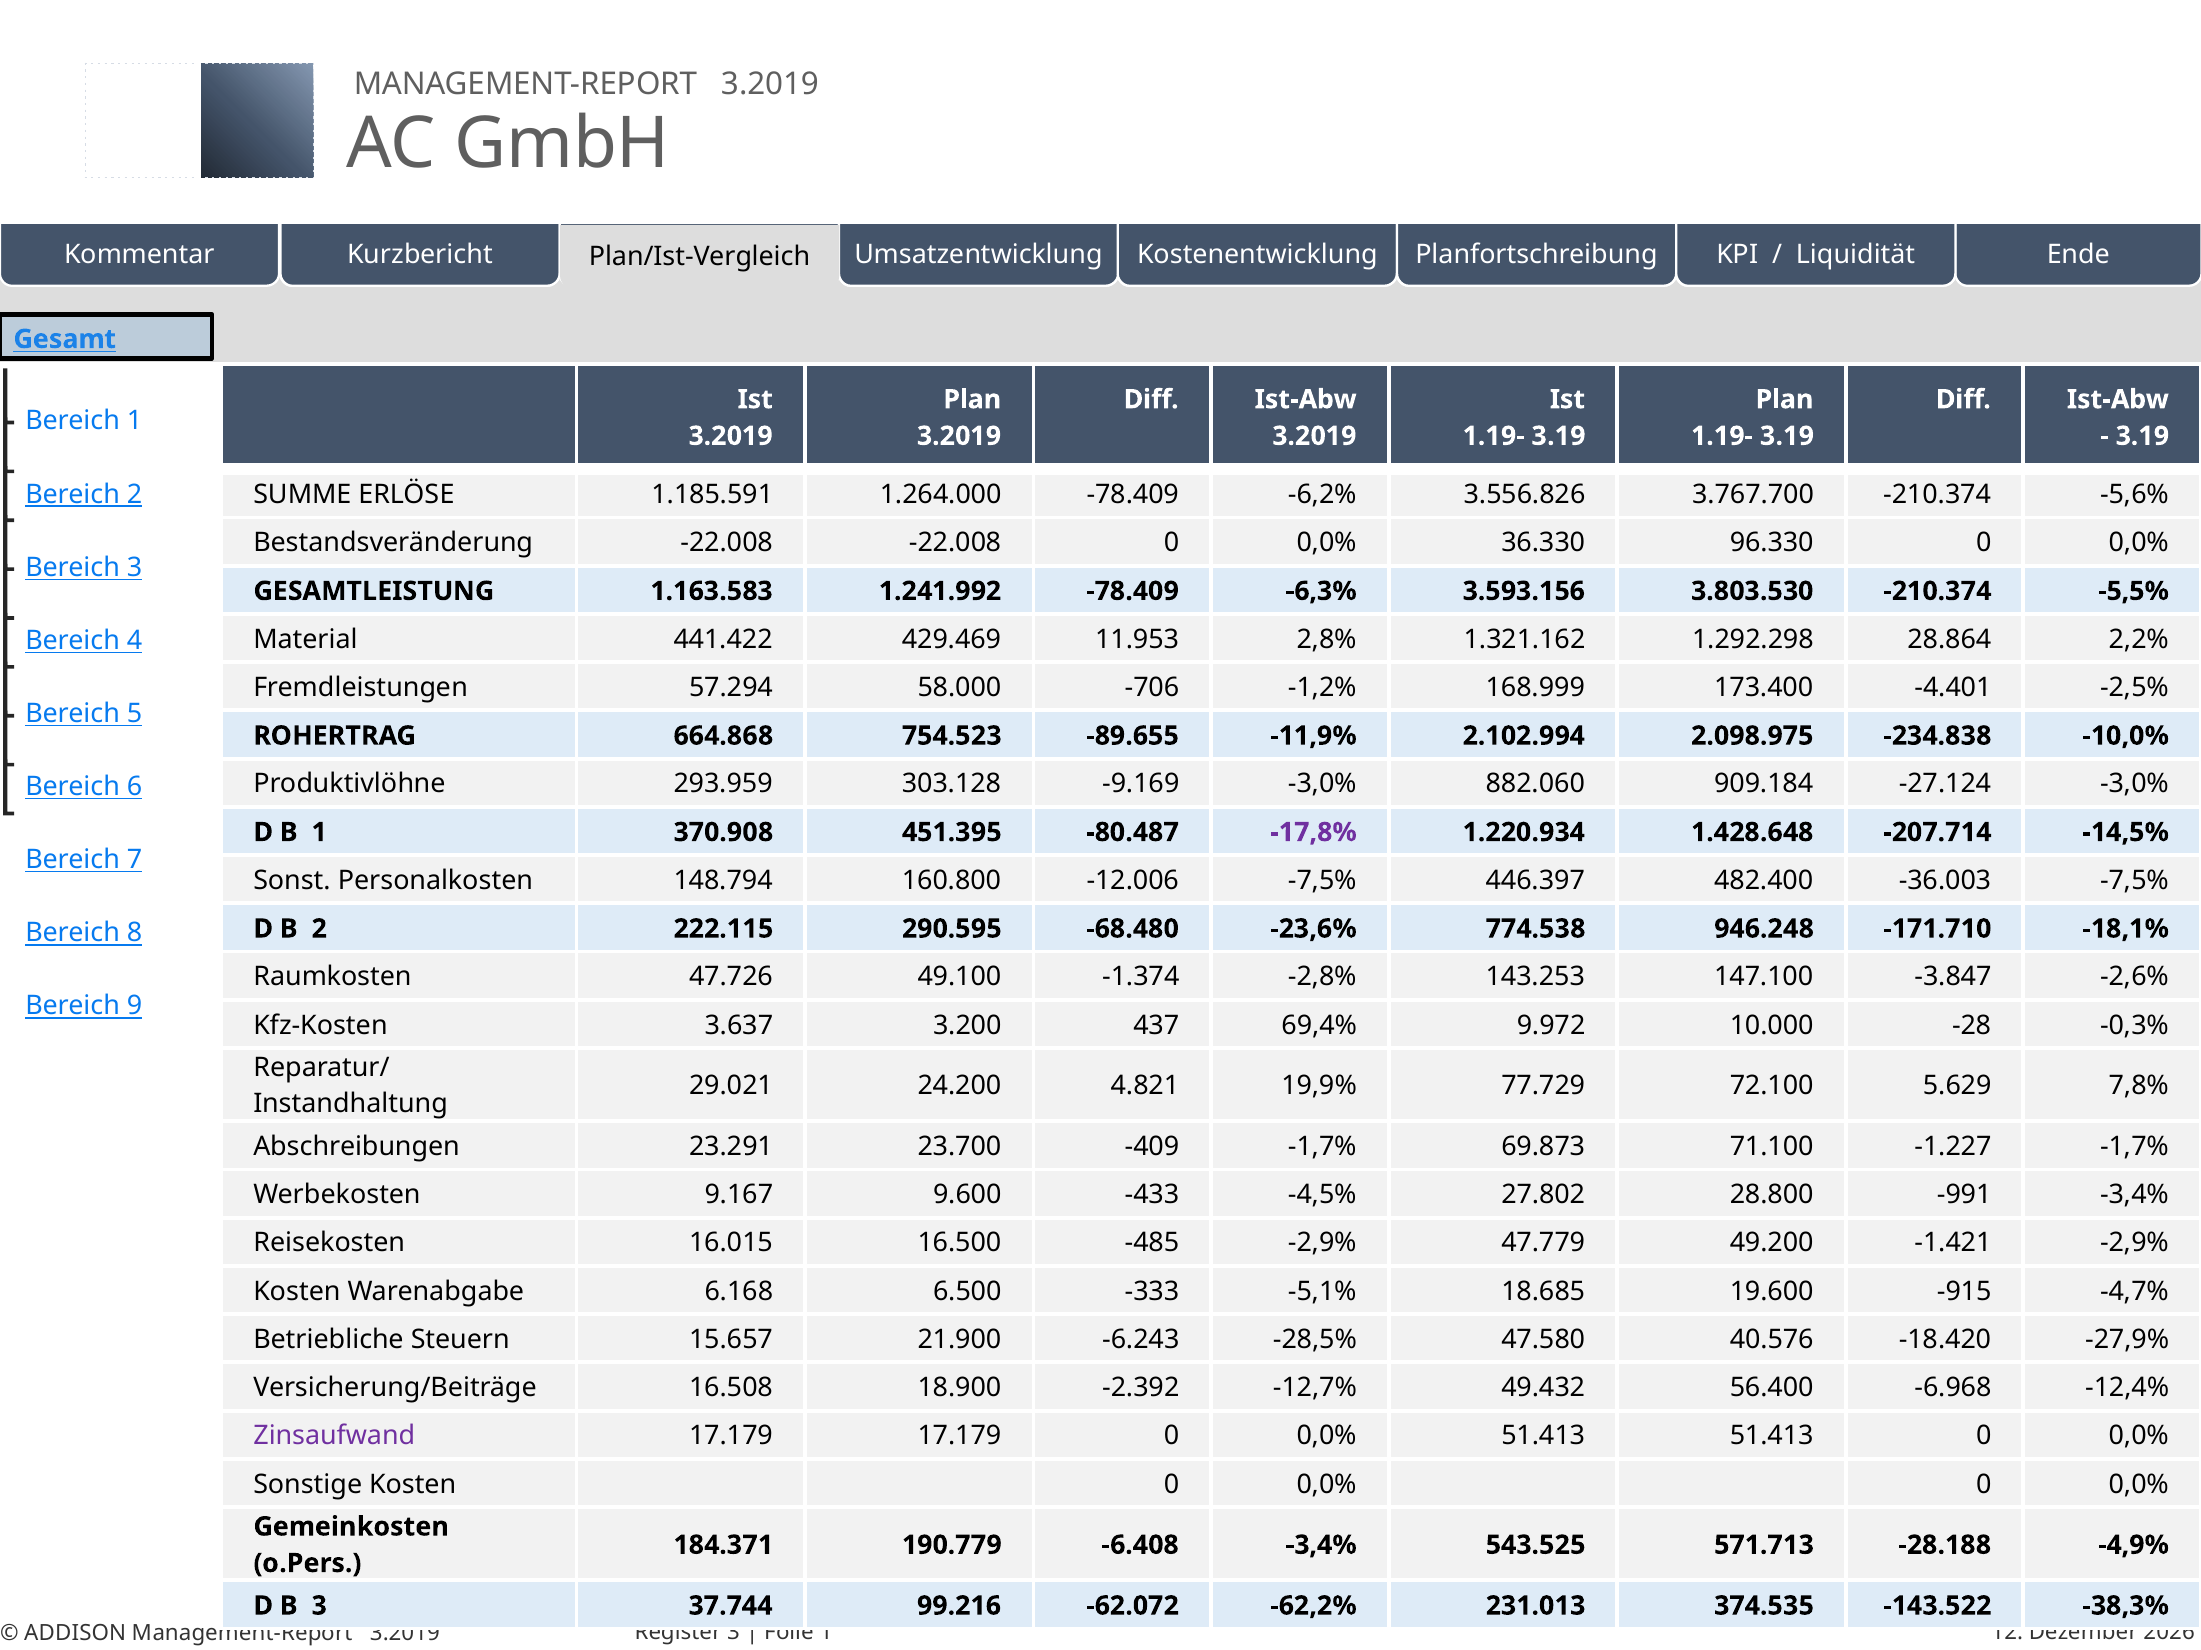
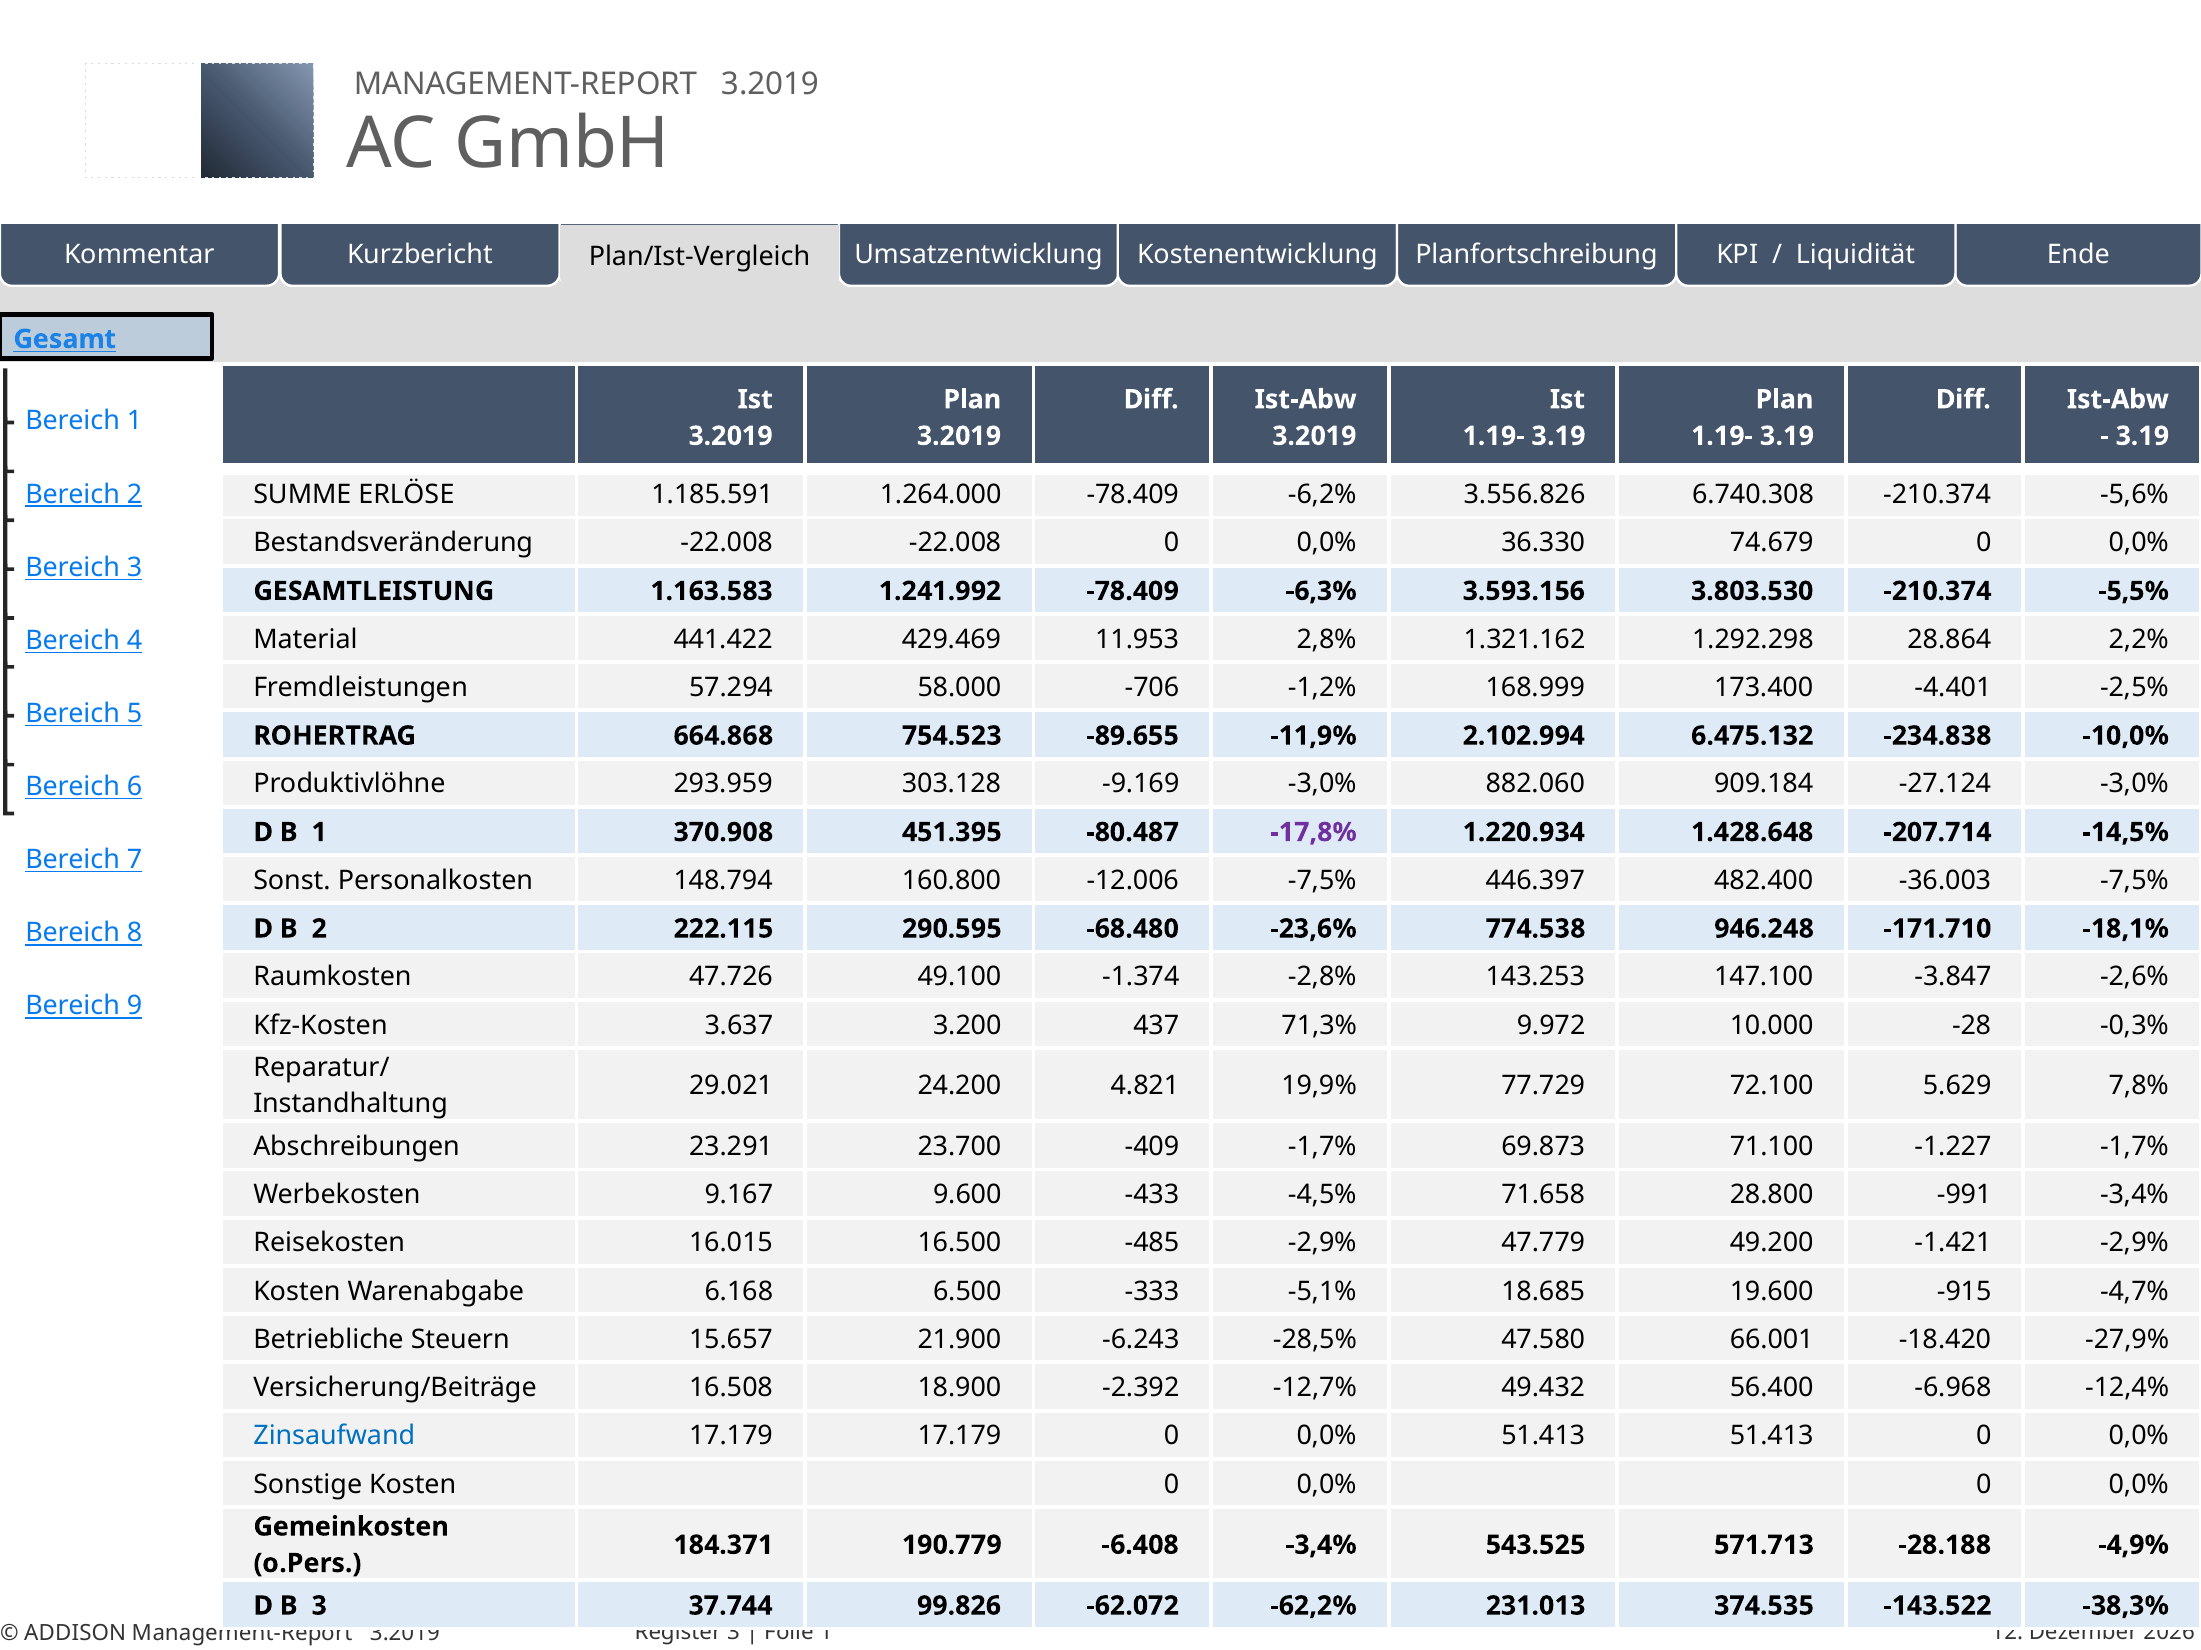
3.767.700: 3.767.700 -> 6.740.308
96.330: 96.330 -> 74.679
2.098.975: 2.098.975 -> 6.475.132
69,4%: 69,4% -> 71,3%
27.802: 27.802 -> 71.658
40.576: 40.576 -> 66.001
Zinsaufwand colour: purple -> blue
99.216: 99.216 -> 99.826
